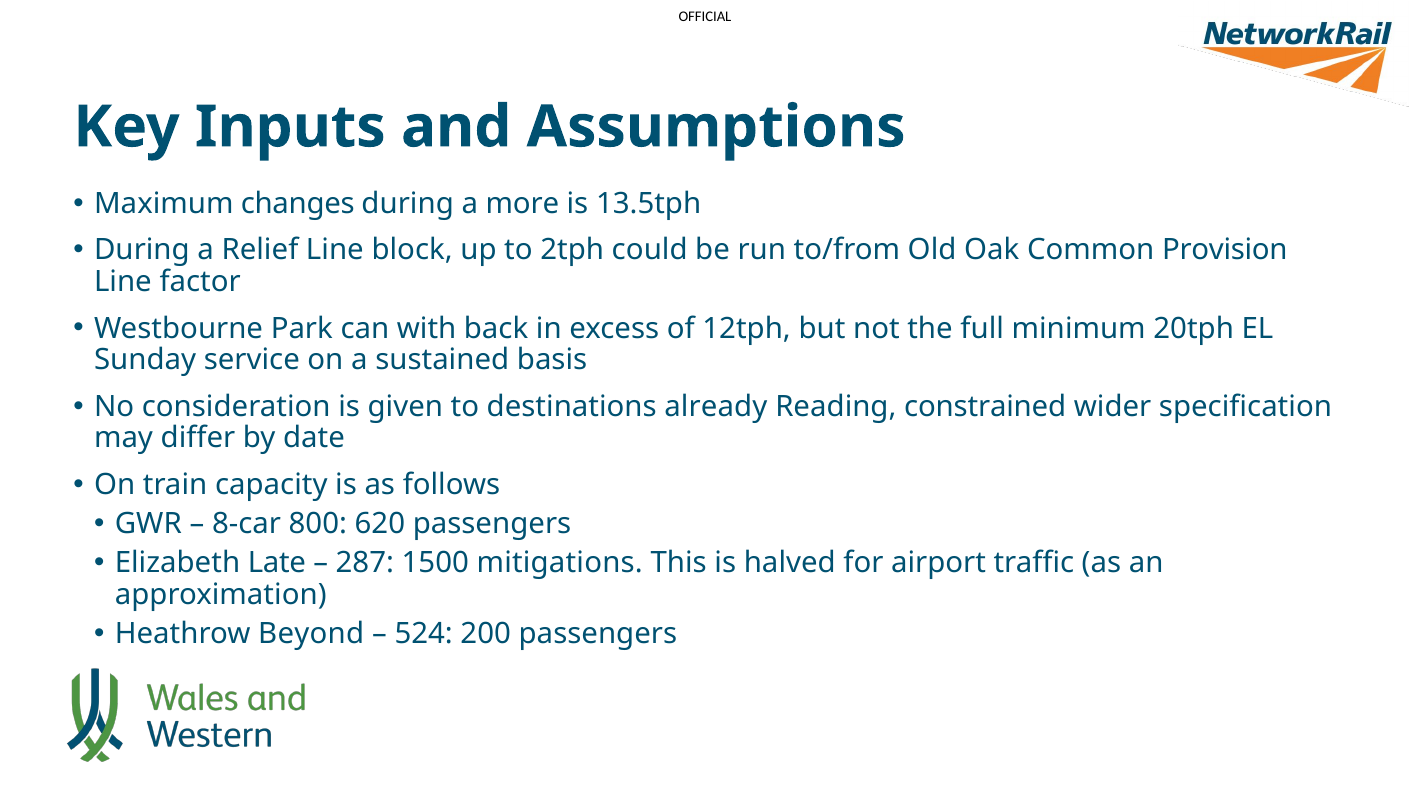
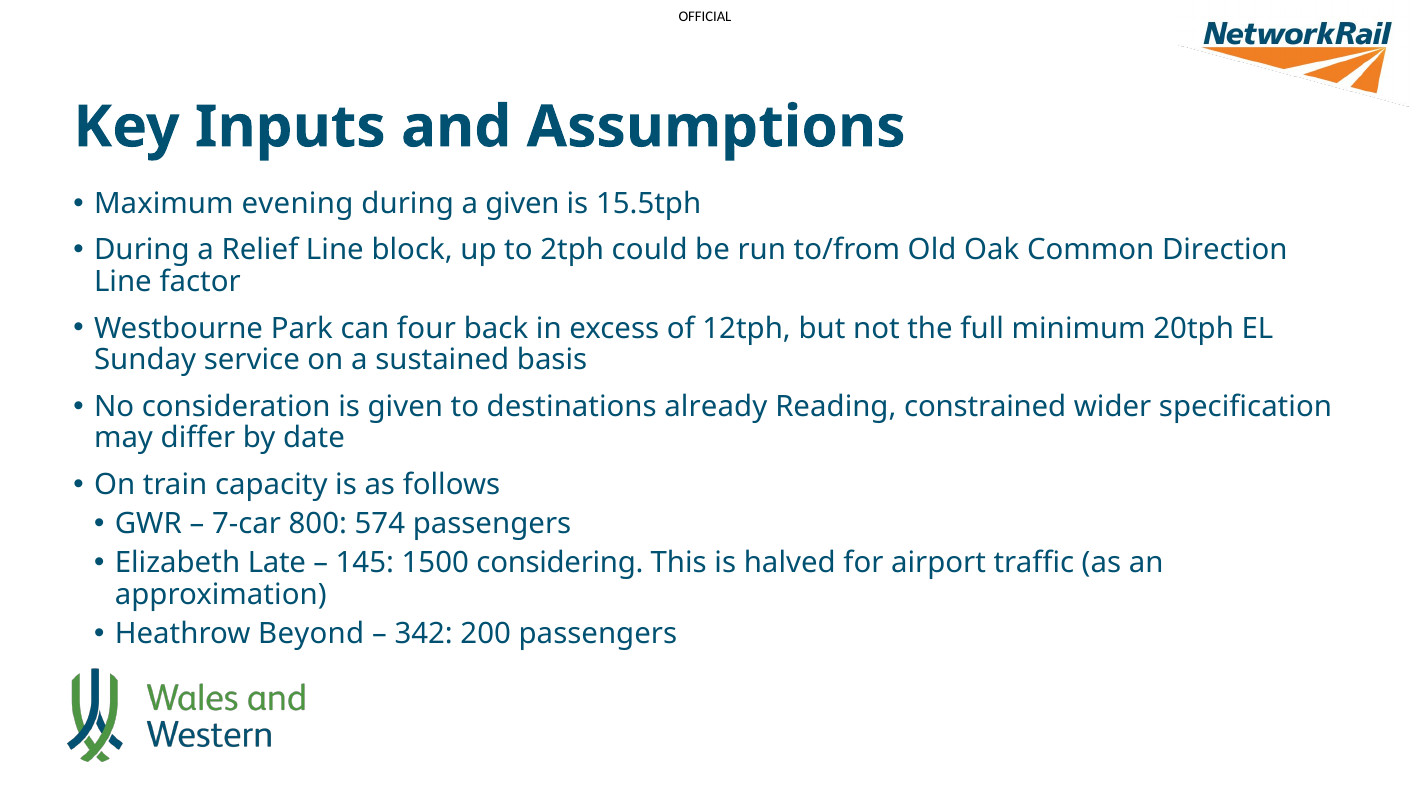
changes: changes -> evening
a more: more -> given
13.5tph: 13.5tph -> 15.5tph
Provision: Provision -> Direction
with: with -> four
8-car: 8-car -> 7-car
620: 620 -> 574
287: 287 -> 145
mitigations: mitigations -> considering
524: 524 -> 342
